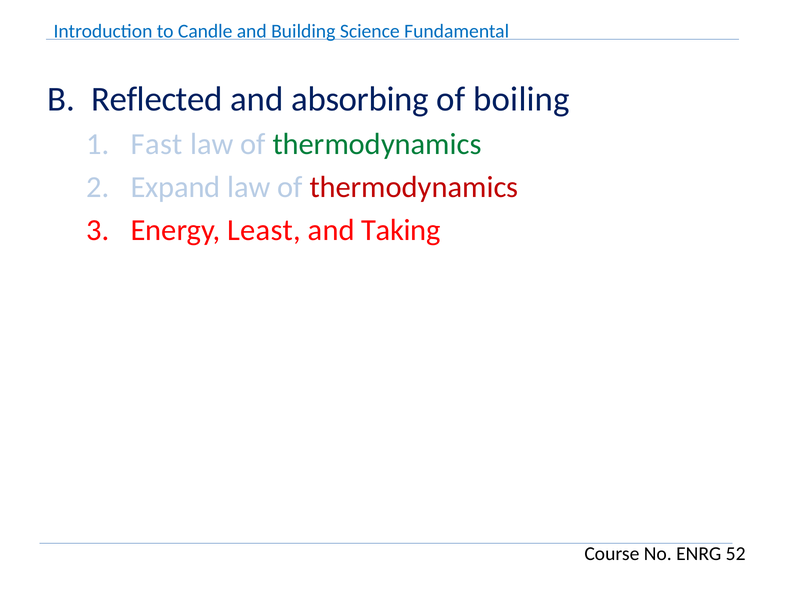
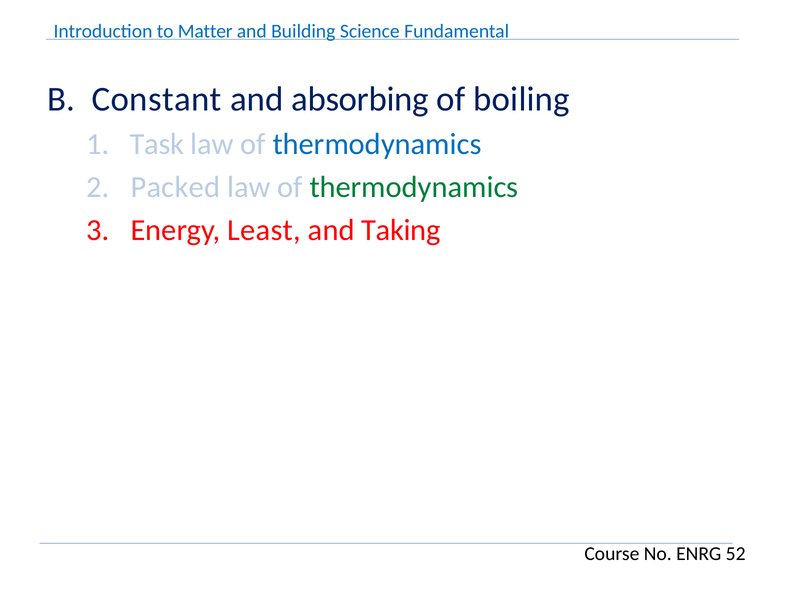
Candle: Candle -> Matter
Reflected: Reflected -> Constant
Fast: Fast -> Task
thermodynamics at (377, 144) colour: green -> blue
Expand: Expand -> Packed
thermodynamics at (414, 187) colour: red -> green
